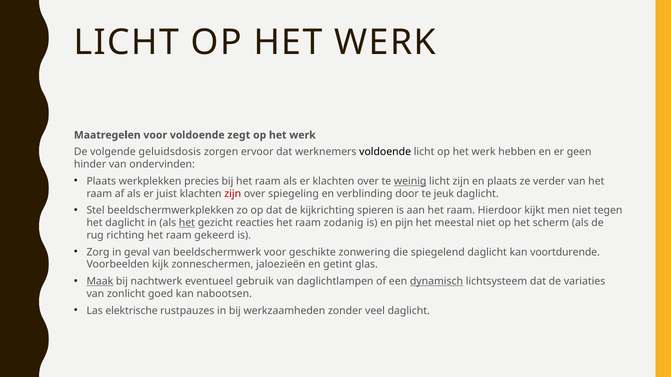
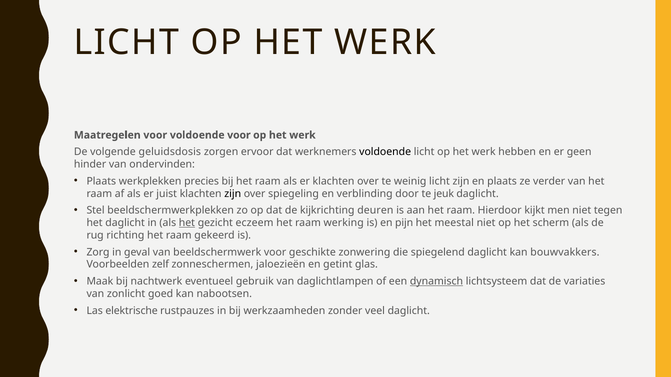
voldoende zegt: zegt -> voor
weinig underline: present -> none
zijn at (233, 194) colour: red -> black
spieren: spieren -> deuren
reacties: reacties -> eczeem
zodanig: zodanig -> werking
voortdurende: voortdurende -> bouwvakkers
kijk: kijk -> zelf
Maak underline: present -> none
